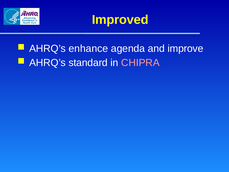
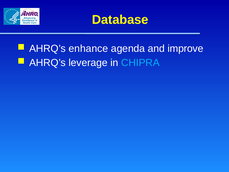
Improved: Improved -> Database
standard: standard -> leverage
CHIPRA colour: pink -> light blue
